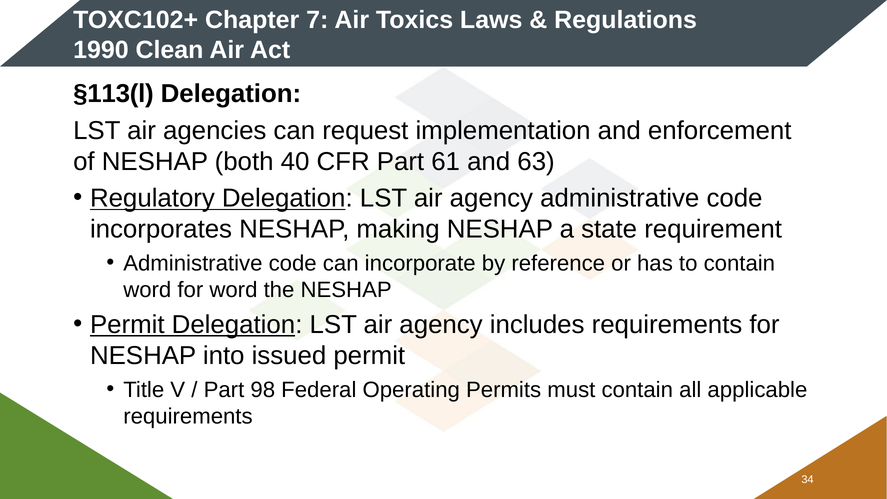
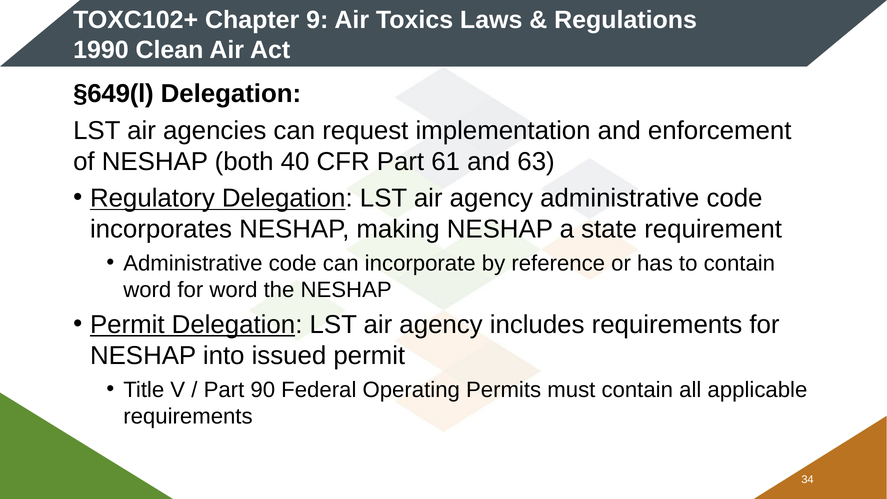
7: 7 -> 9
§113(l: §113(l -> §649(l
98: 98 -> 90
